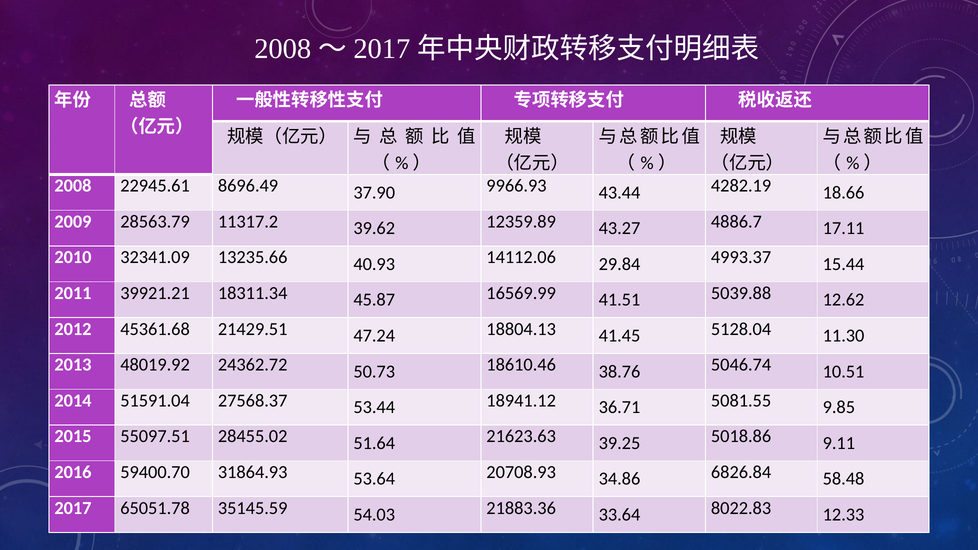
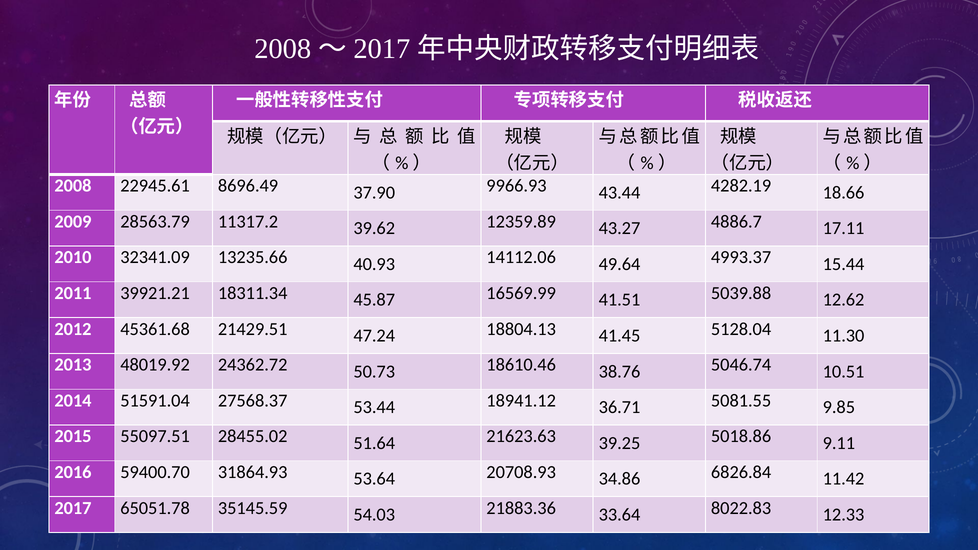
29.84: 29.84 -> 49.64
58.48: 58.48 -> 11.42
